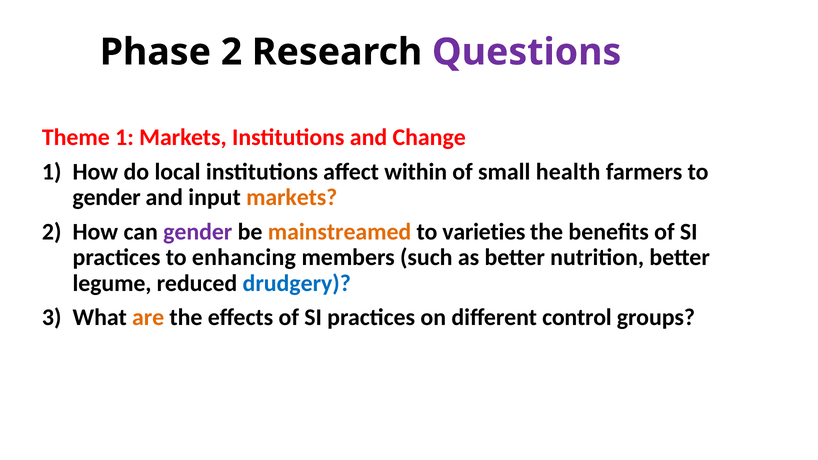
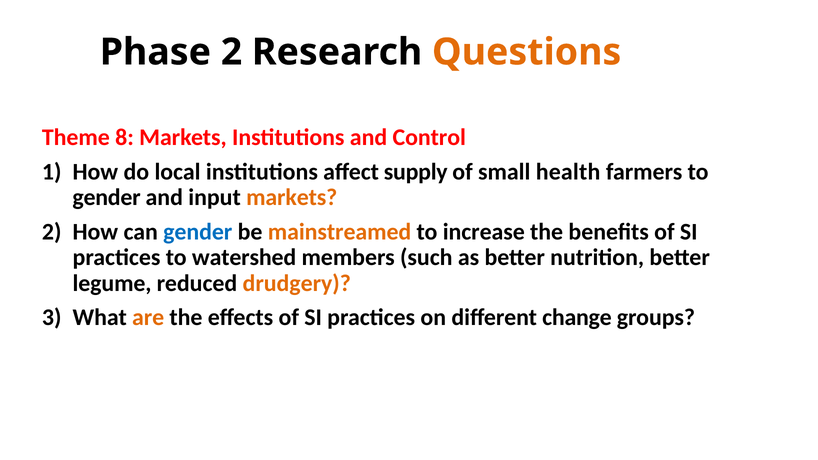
Questions colour: purple -> orange
Theme 1: 1 -> 8
Change: Change -> Control
within: within -> supply
gender at (198, 232) colour: purple -> blue
varieties: varieties -> increase
enhancing: enhancing -> watershed
drudgery colour: blue -> orange
control: control -> change
